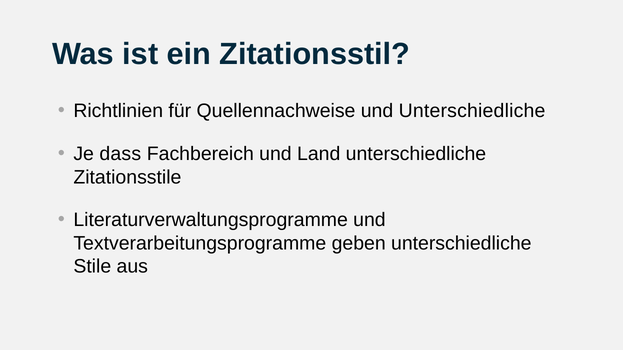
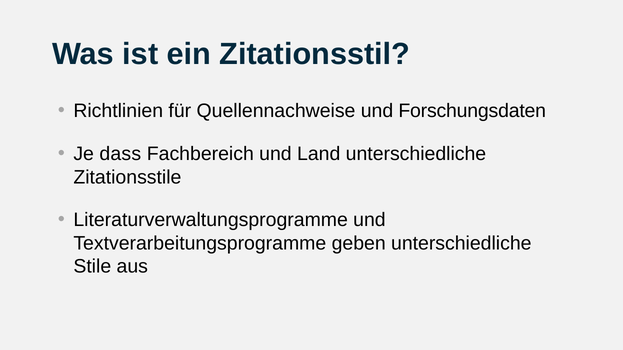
und Unterschiedliche: Unterschiedliche -> Forschungsdaten
